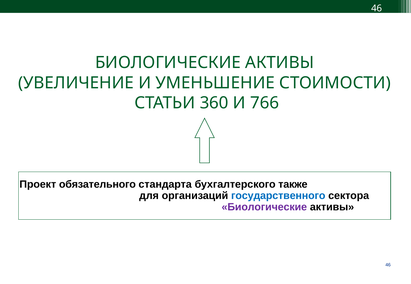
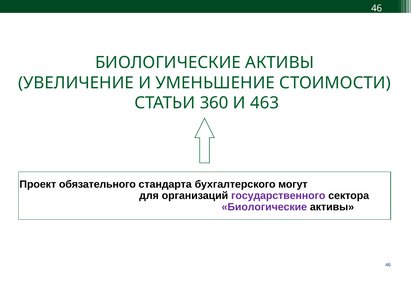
766: 766 -> 463
также: также -> могут
государственного colour: blue -> purple
